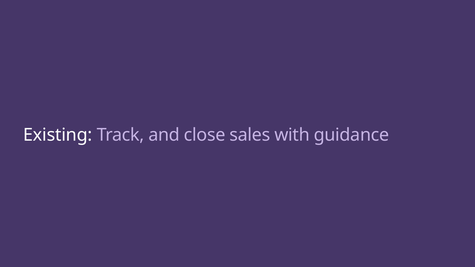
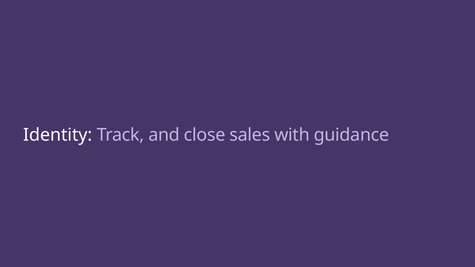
Existing: Existing -> Identity
